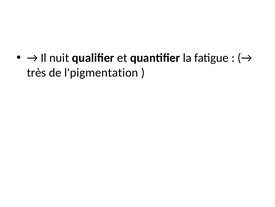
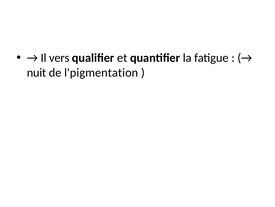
nuit: nuit -> vers
très: très -> nuit
